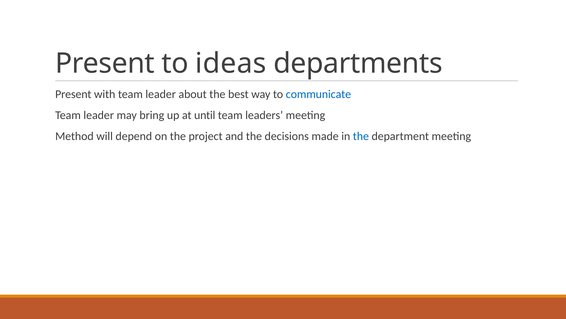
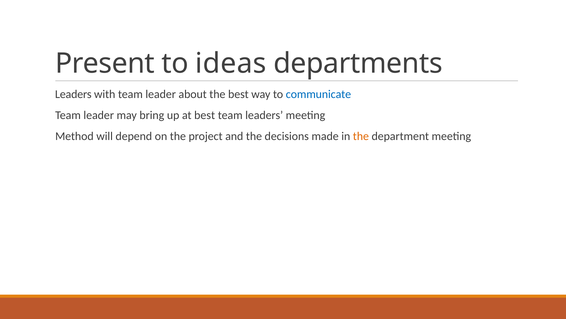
Present at (73, 94): Present -> Leaders
at until: until -> best
the at (361, 136) colour: blue -> orange
